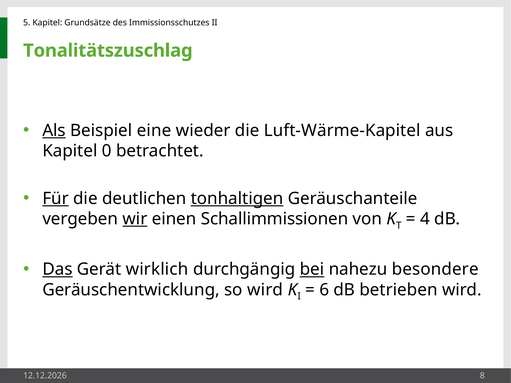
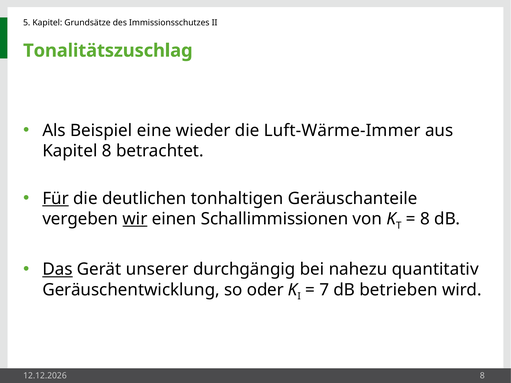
Als underline: present -> none
Luft-Wärme-Kapitel: Luft-Wärme-Kapitel -> Luft-Wärme-Immer
Kapitel 0: 0 -> 8
tonhaltigen underline: present -> none
4 at (425, 219): 4 -> 8
wirklich: wirklich -> unserer
bei underline: present -> none
besondere: besondere -> quantitativ
so wird: wird -> oder
6: 6 -> 7
